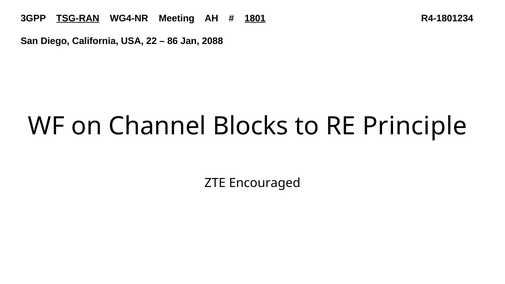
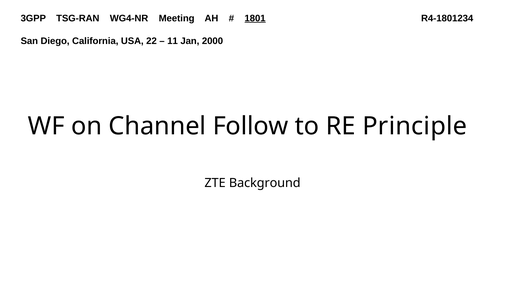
TSG-RAN underline: present -> none
86: 86 -> 11
2088: 2088 -> 2000
Blocks: Blocks -> Follow
Encouraged: Encouraged -> Background
